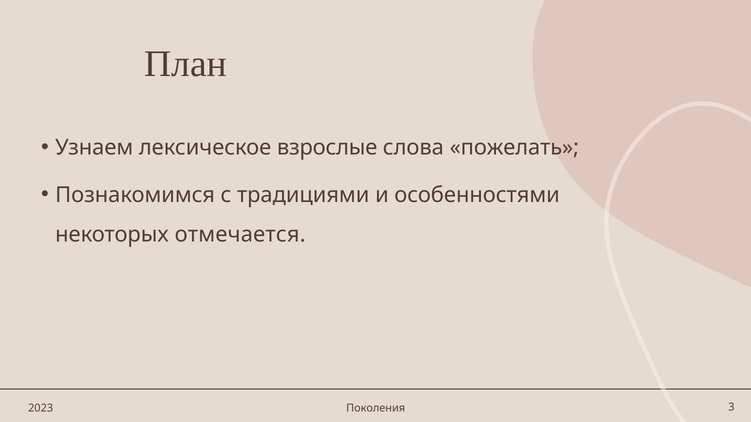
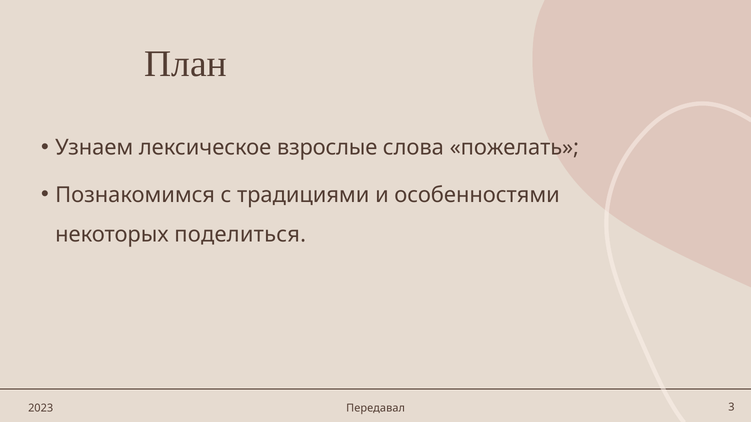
отмечается: отмечается -> поделиться
Поколения: Поколения -> Передавал
